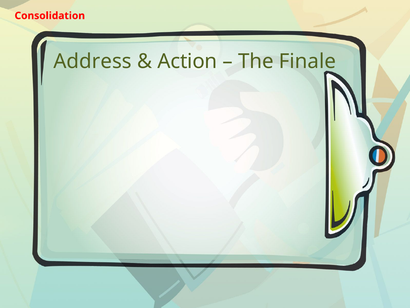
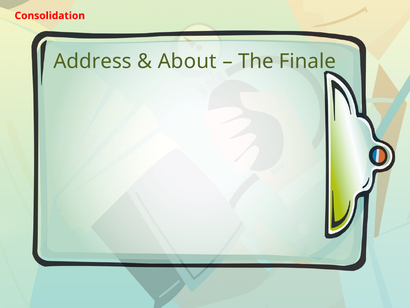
Action: Action -> About
